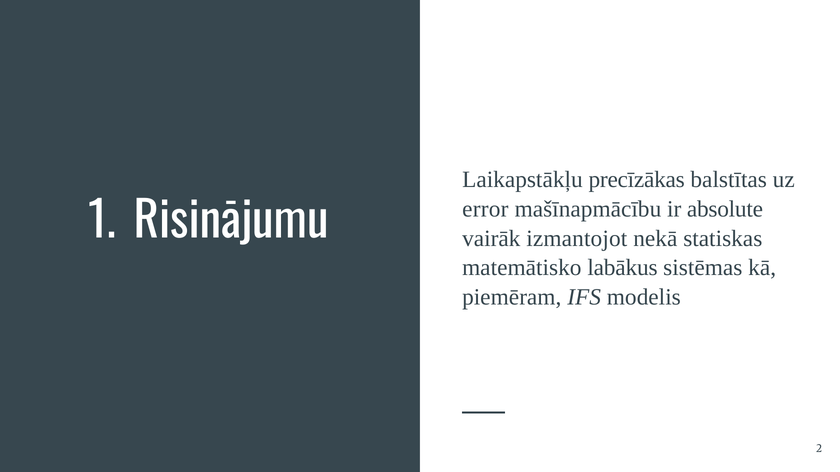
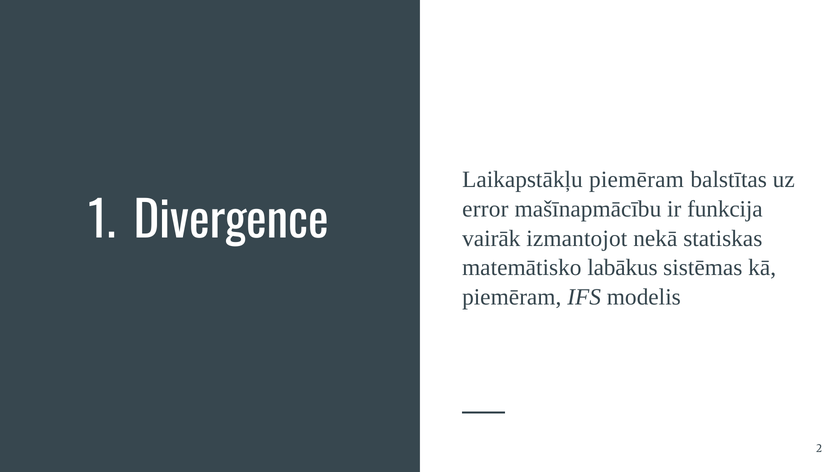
Laikapstākļu precīzākas: precīzākas -> piemēram
absolute: absolute -> funkcija
Risinājumu: Risinājumu -> Divergence
